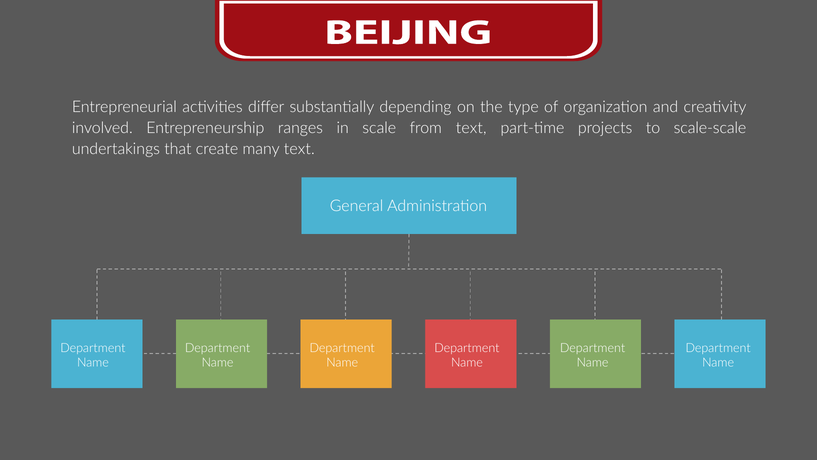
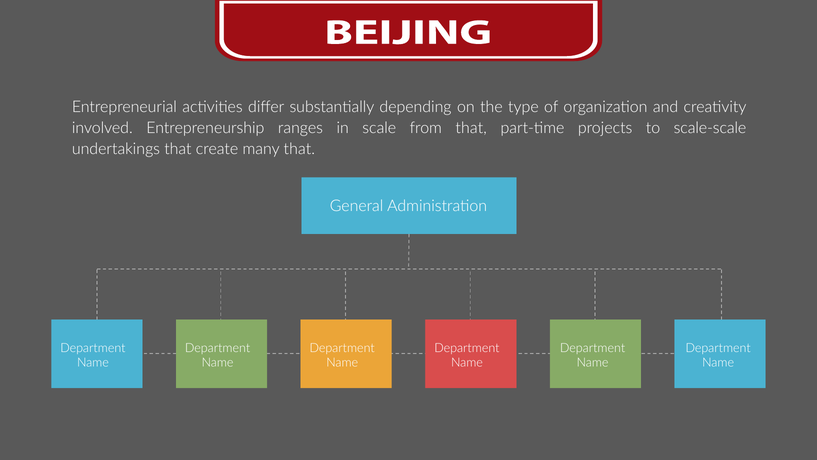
from text: text -> that
many text: text -> that
